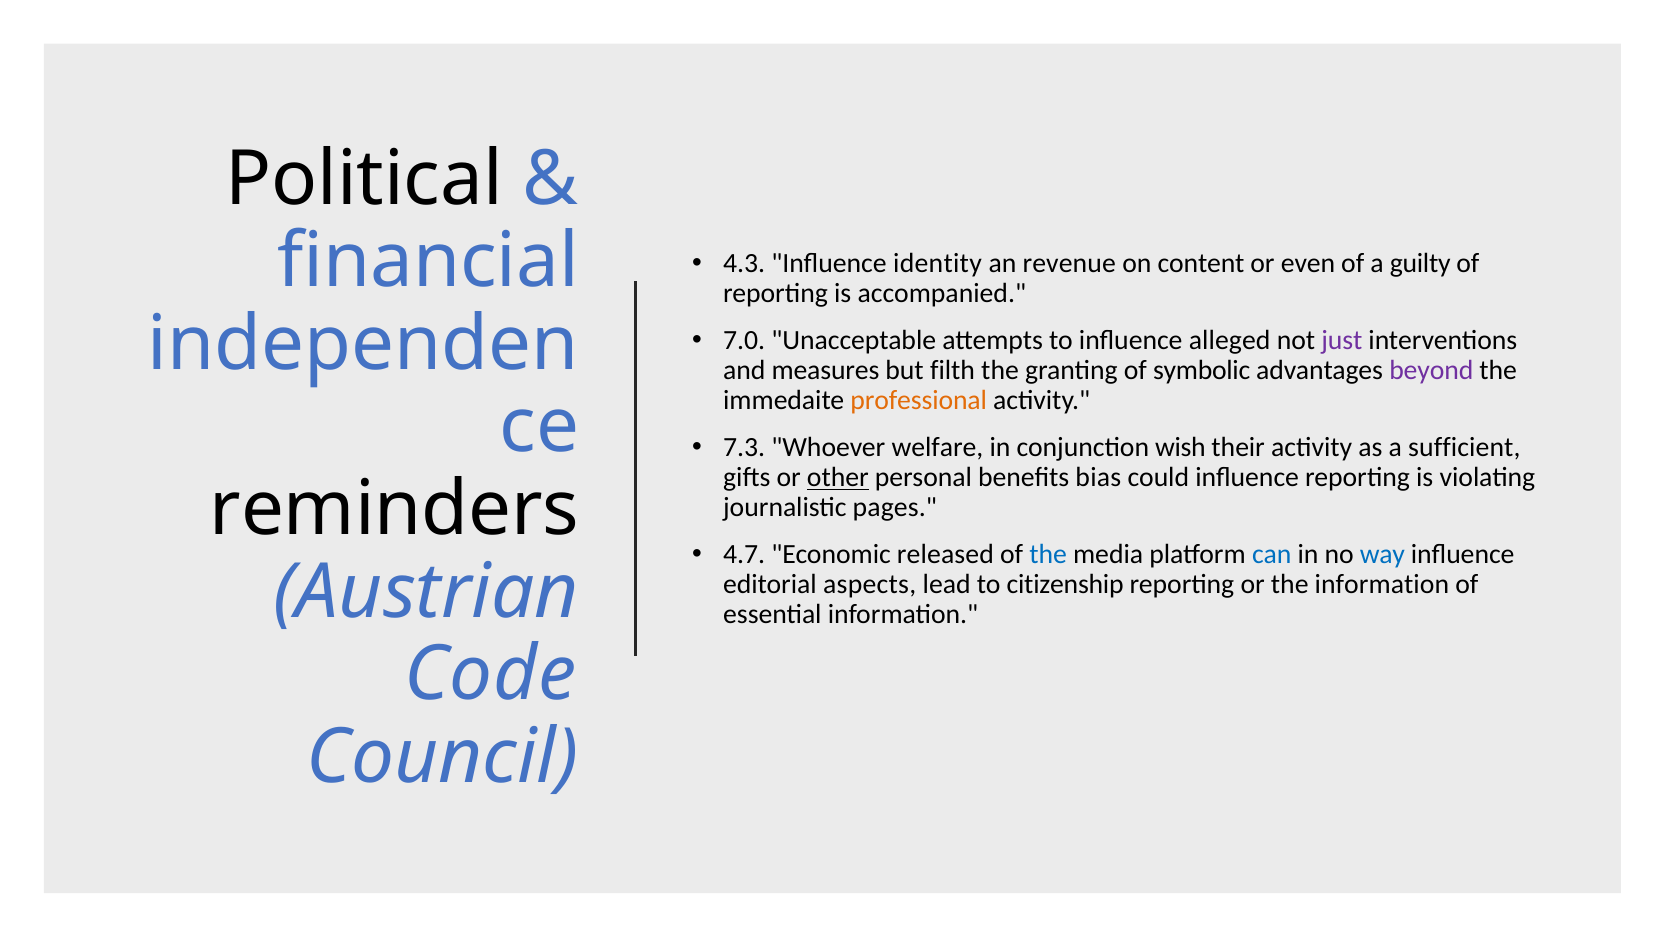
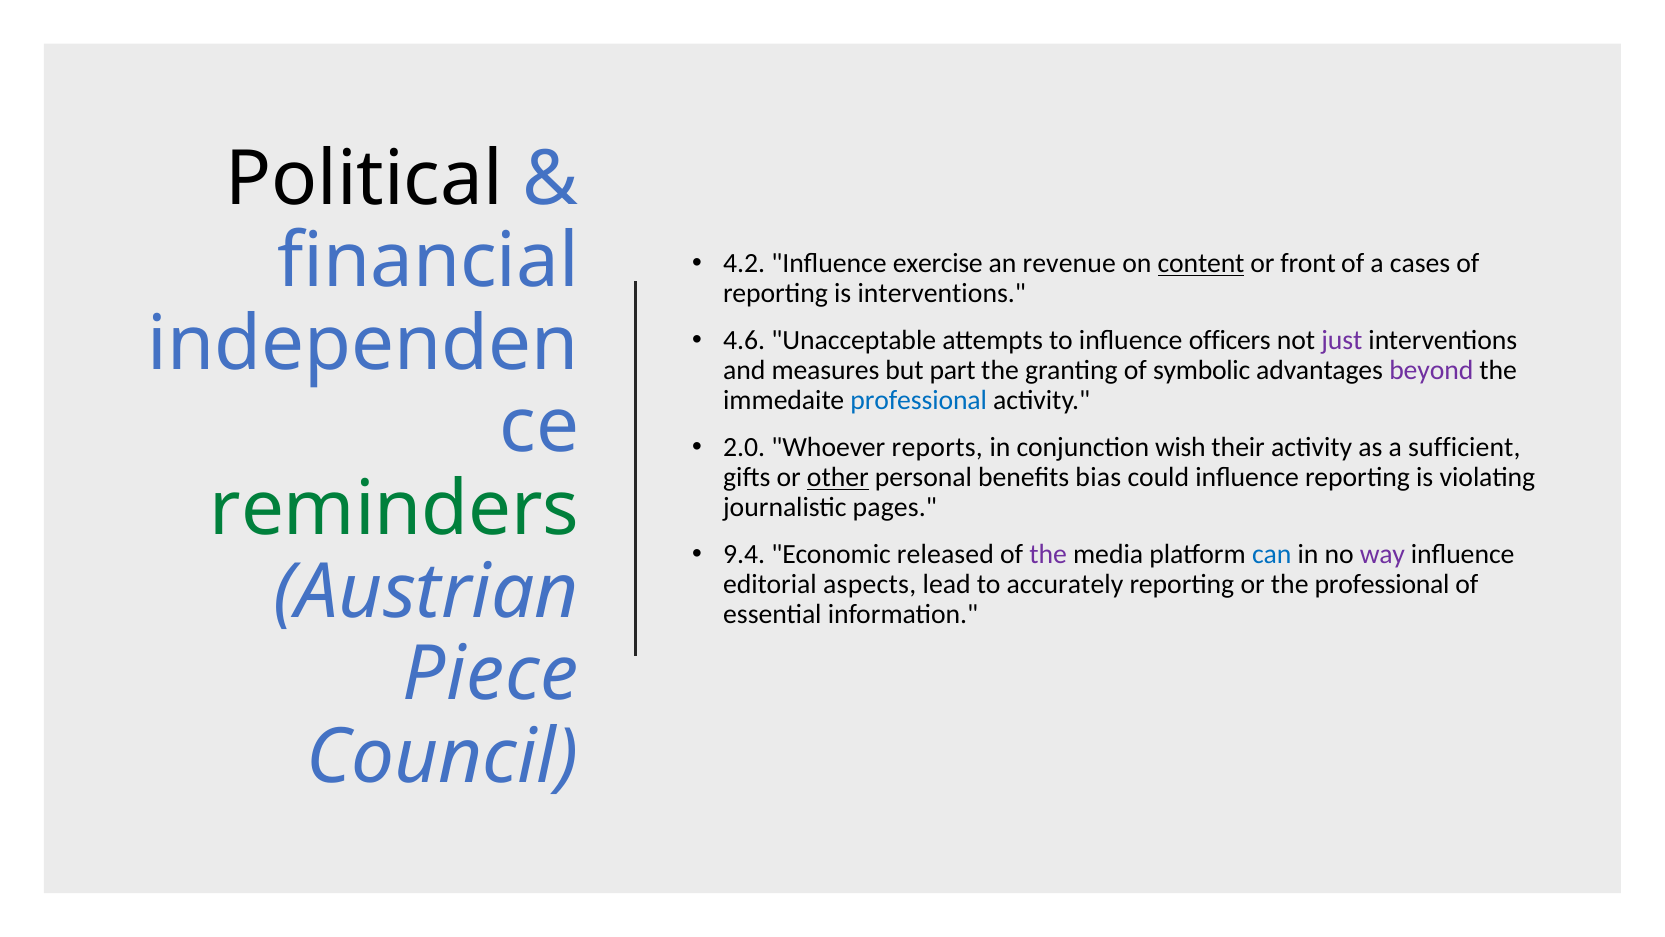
4.3: 4.3 -> 4.2
identity: identity -> exercise
content underline: none -> present
even: even -> front
guilty: guilty -> cases
is accompanied: accompanied -> interventions
7.0: 7.0 -> 4.6
alleged: alleged -> officers
filth: filth -> part
professional at (919, 400) colour: orange -> blue
7.3: 7.3 -> 2.0
welfare: welfare -> reports
reminders colour: black -> green
4.7: 4.7 -> 9.4
the at (1048, 555) colour: blue -> purple
way colour: blue -> purple
citizenship: citizenship -> accurately
the information: information -> professional
Code: Code -> Piece
